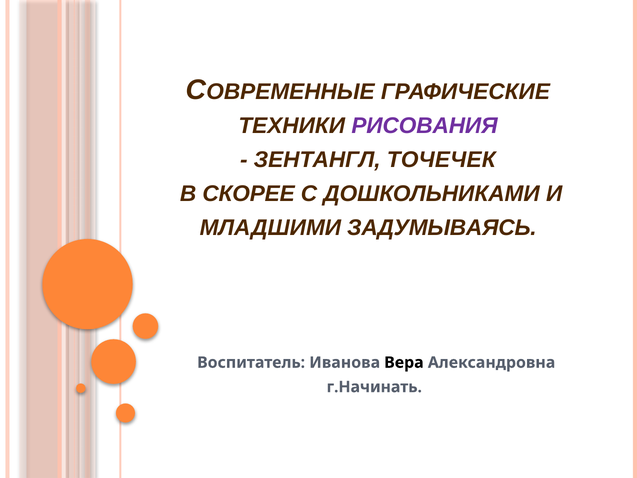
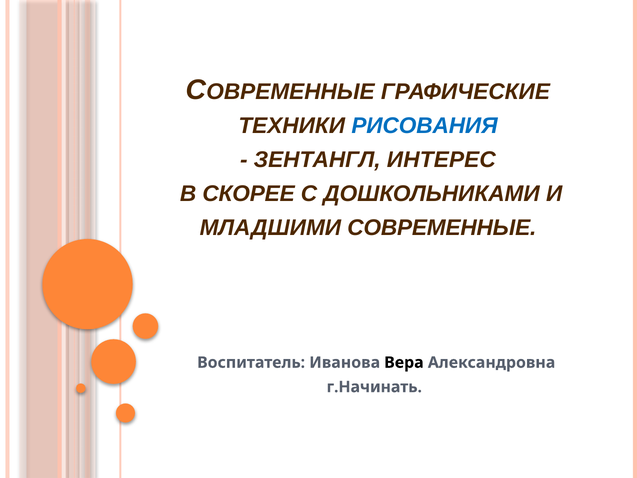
РИСОВАНИЯ colour: purple -> blue
ТОЧЕЧЕК: ТОЧЕЧЕК -> ИНТЕРЕС
ЗАДУМЫВАЯСЬ: ЗАДУМЫВАЯСЬ -> СОВРЕМЕННЫЕ
